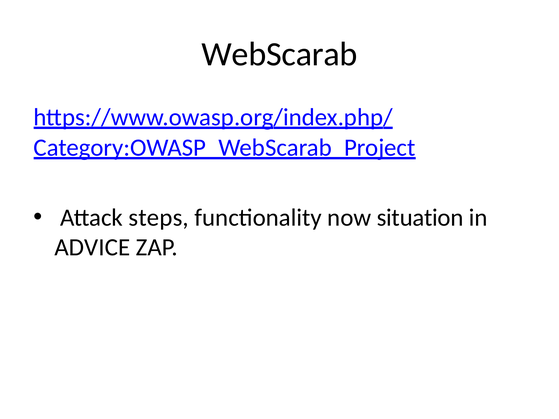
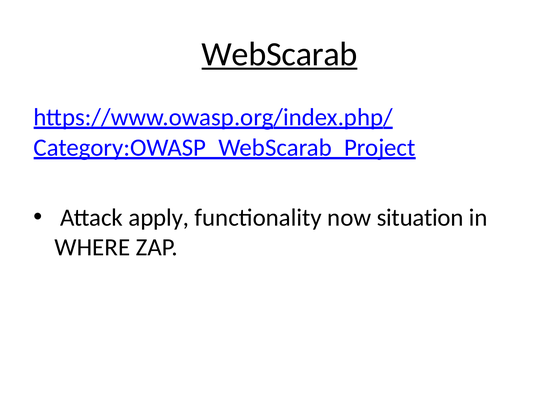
WebScarab underline: none -> present
steps: steps -> apply
ADVICE: ADVICE -> WHERE
